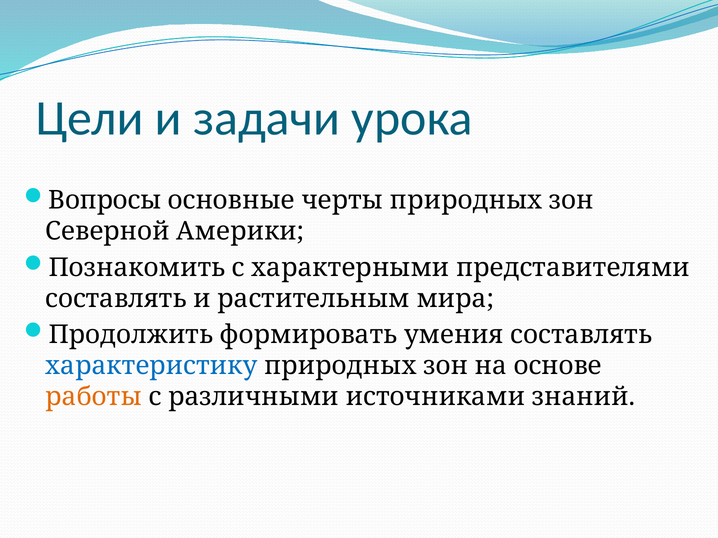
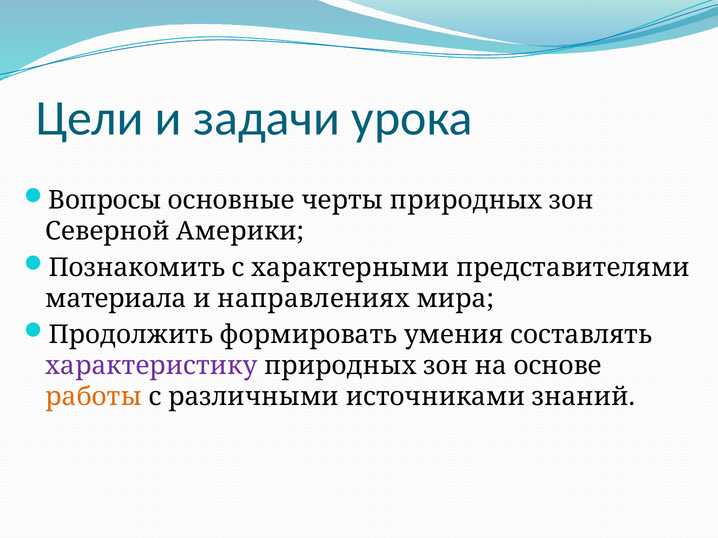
составлять at (116, 299): составлять -> материала
растительным: растительным -> направлениях
характеристику colour: blue -> purple
